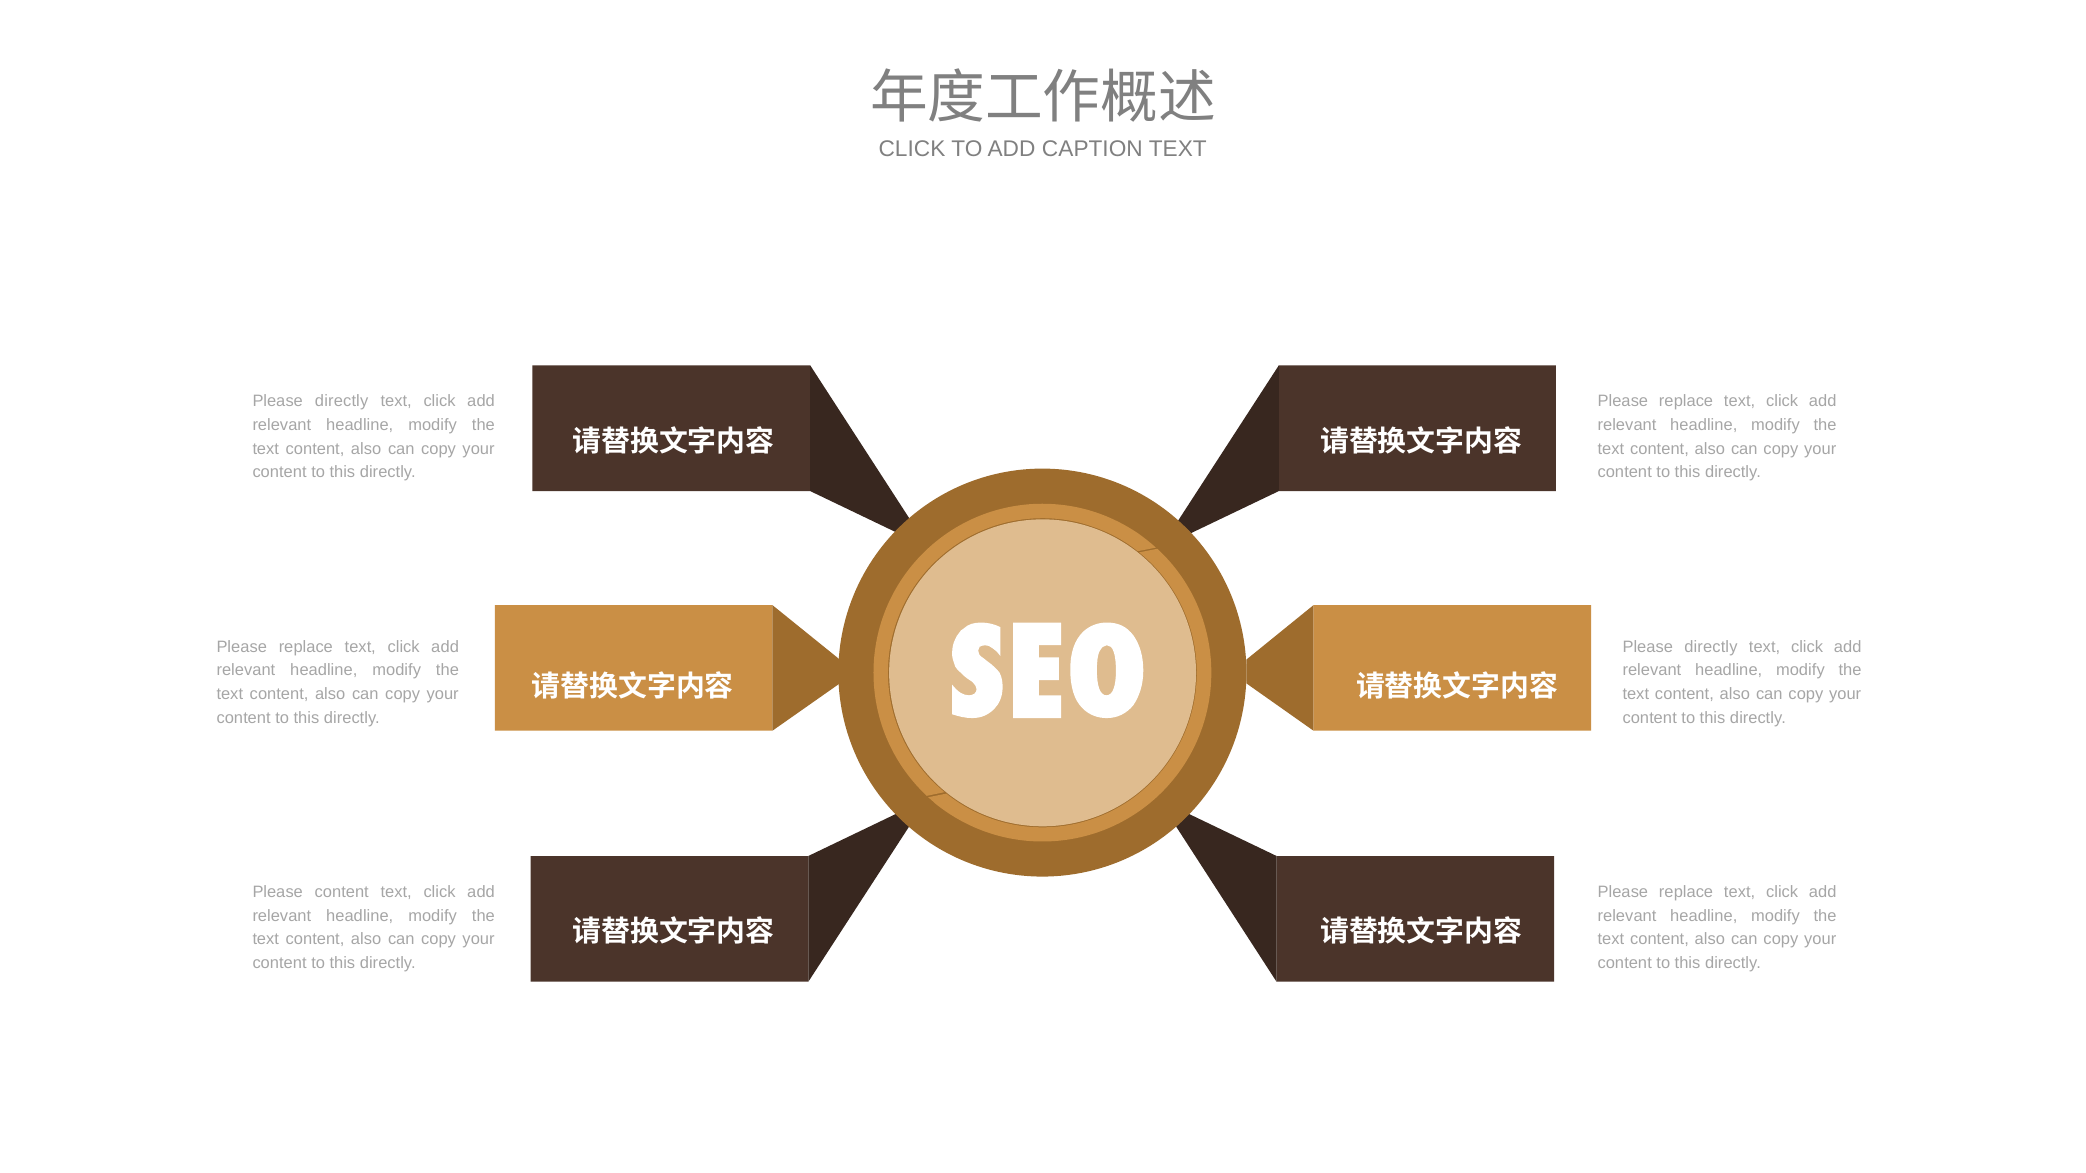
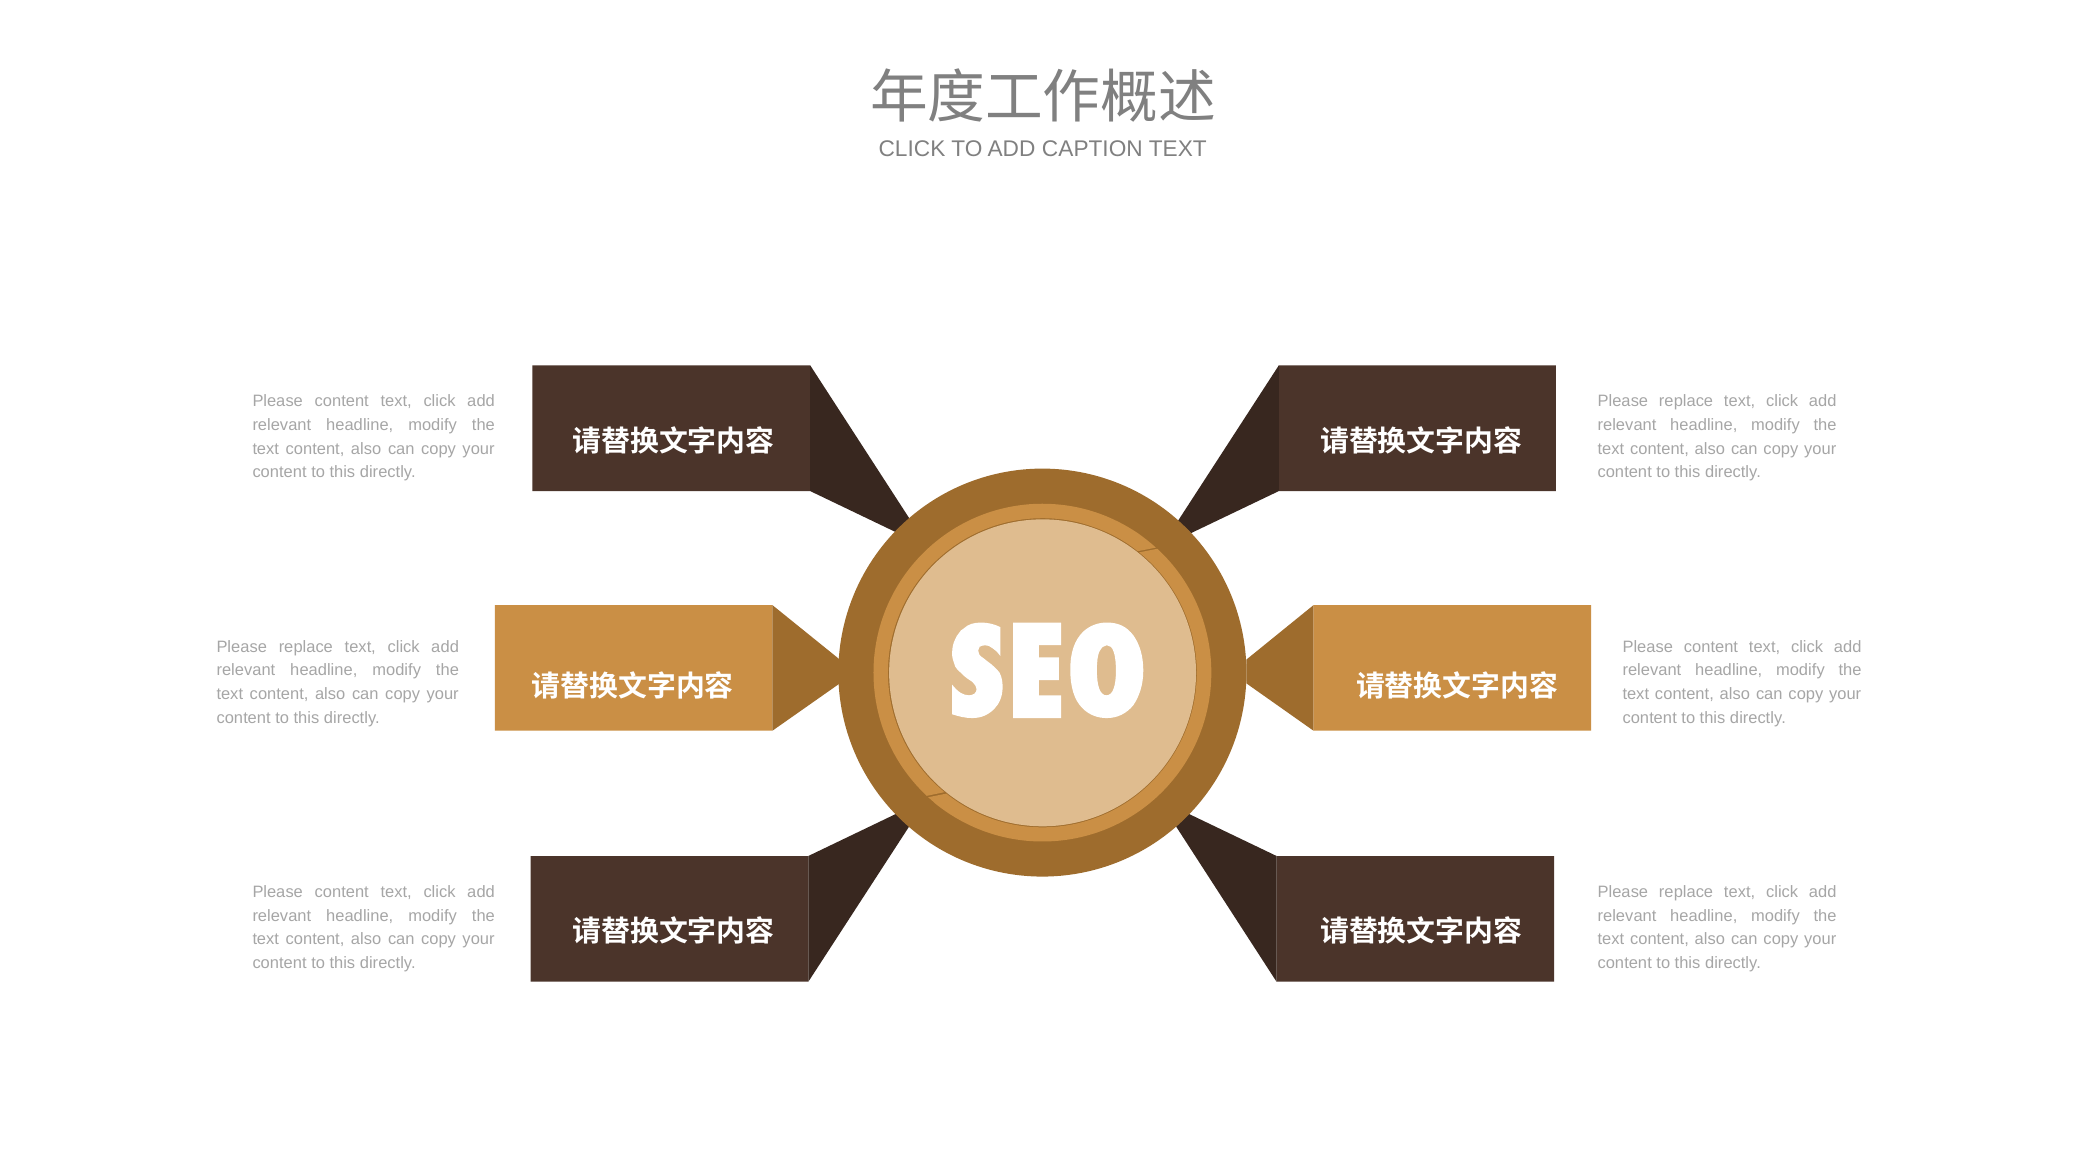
directly at (342, 401): directly -> content
directly at (1711, 647): directly -> content
